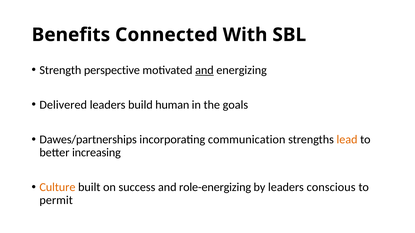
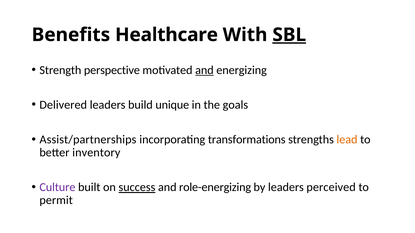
Connected: Connected -> Healthcare
SBL underline: none -> present
human: human -> unique
Dawes/partnerships: Dawes/partnerships -> Assist/partnerships
communication: communication -> transformations
increasing: increasing -> inventory
Culture colour: orange -> purple
success underline: none -> present
conscious: conscious -> perceived
